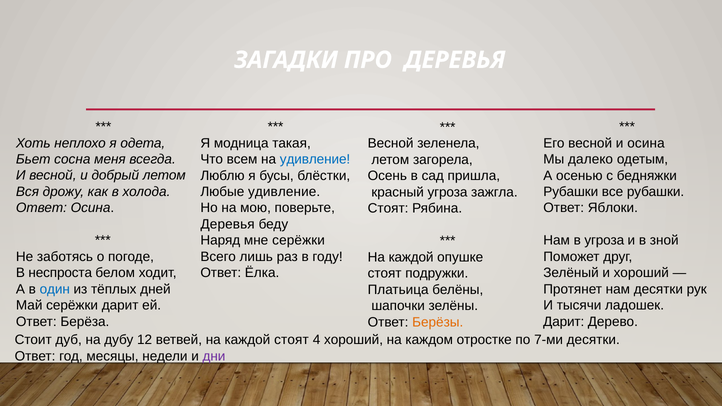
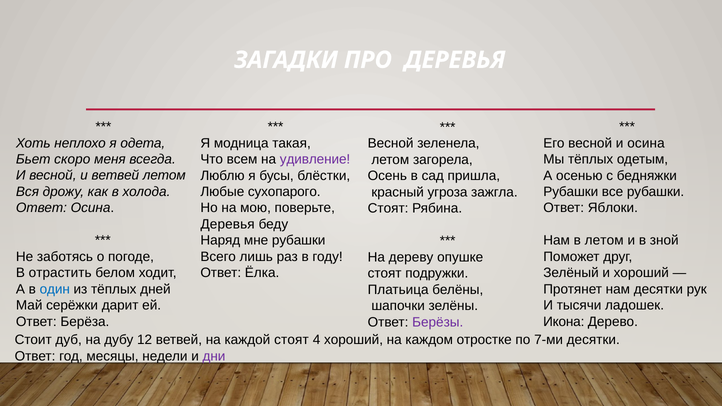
сосна: сосна -> скоро
удивление at (315, 159) colour: blue -> purple
Мы далеко: далеко -> тёплых
и добрый: добрый -> ветвей
Любые удивление: удивление -> сухопарого
мне серёжки: серёжки -> рубашки
в угроза: угроза -> летом
каждой at (411, 257): каждой -> дереву
неспроста: неспроста -> отрастить
Дарит at (564, 322): Дарит -> Икона
Берёзы colour: orange -> purple
